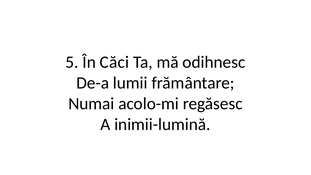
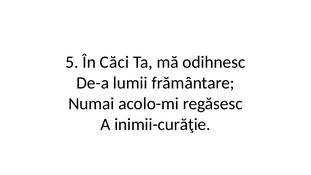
inimii-lumină: inimii-lumină -> inimii-curăţie
